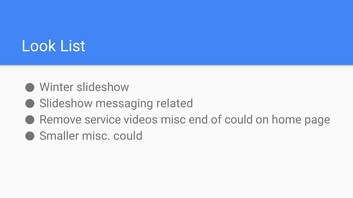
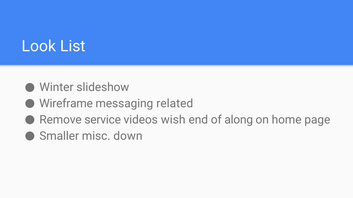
Slideshow at (66, 104): Slideshow -> Wireframe
videos misc: misc -> wish
of could: could -> along
misc could: could -> down
